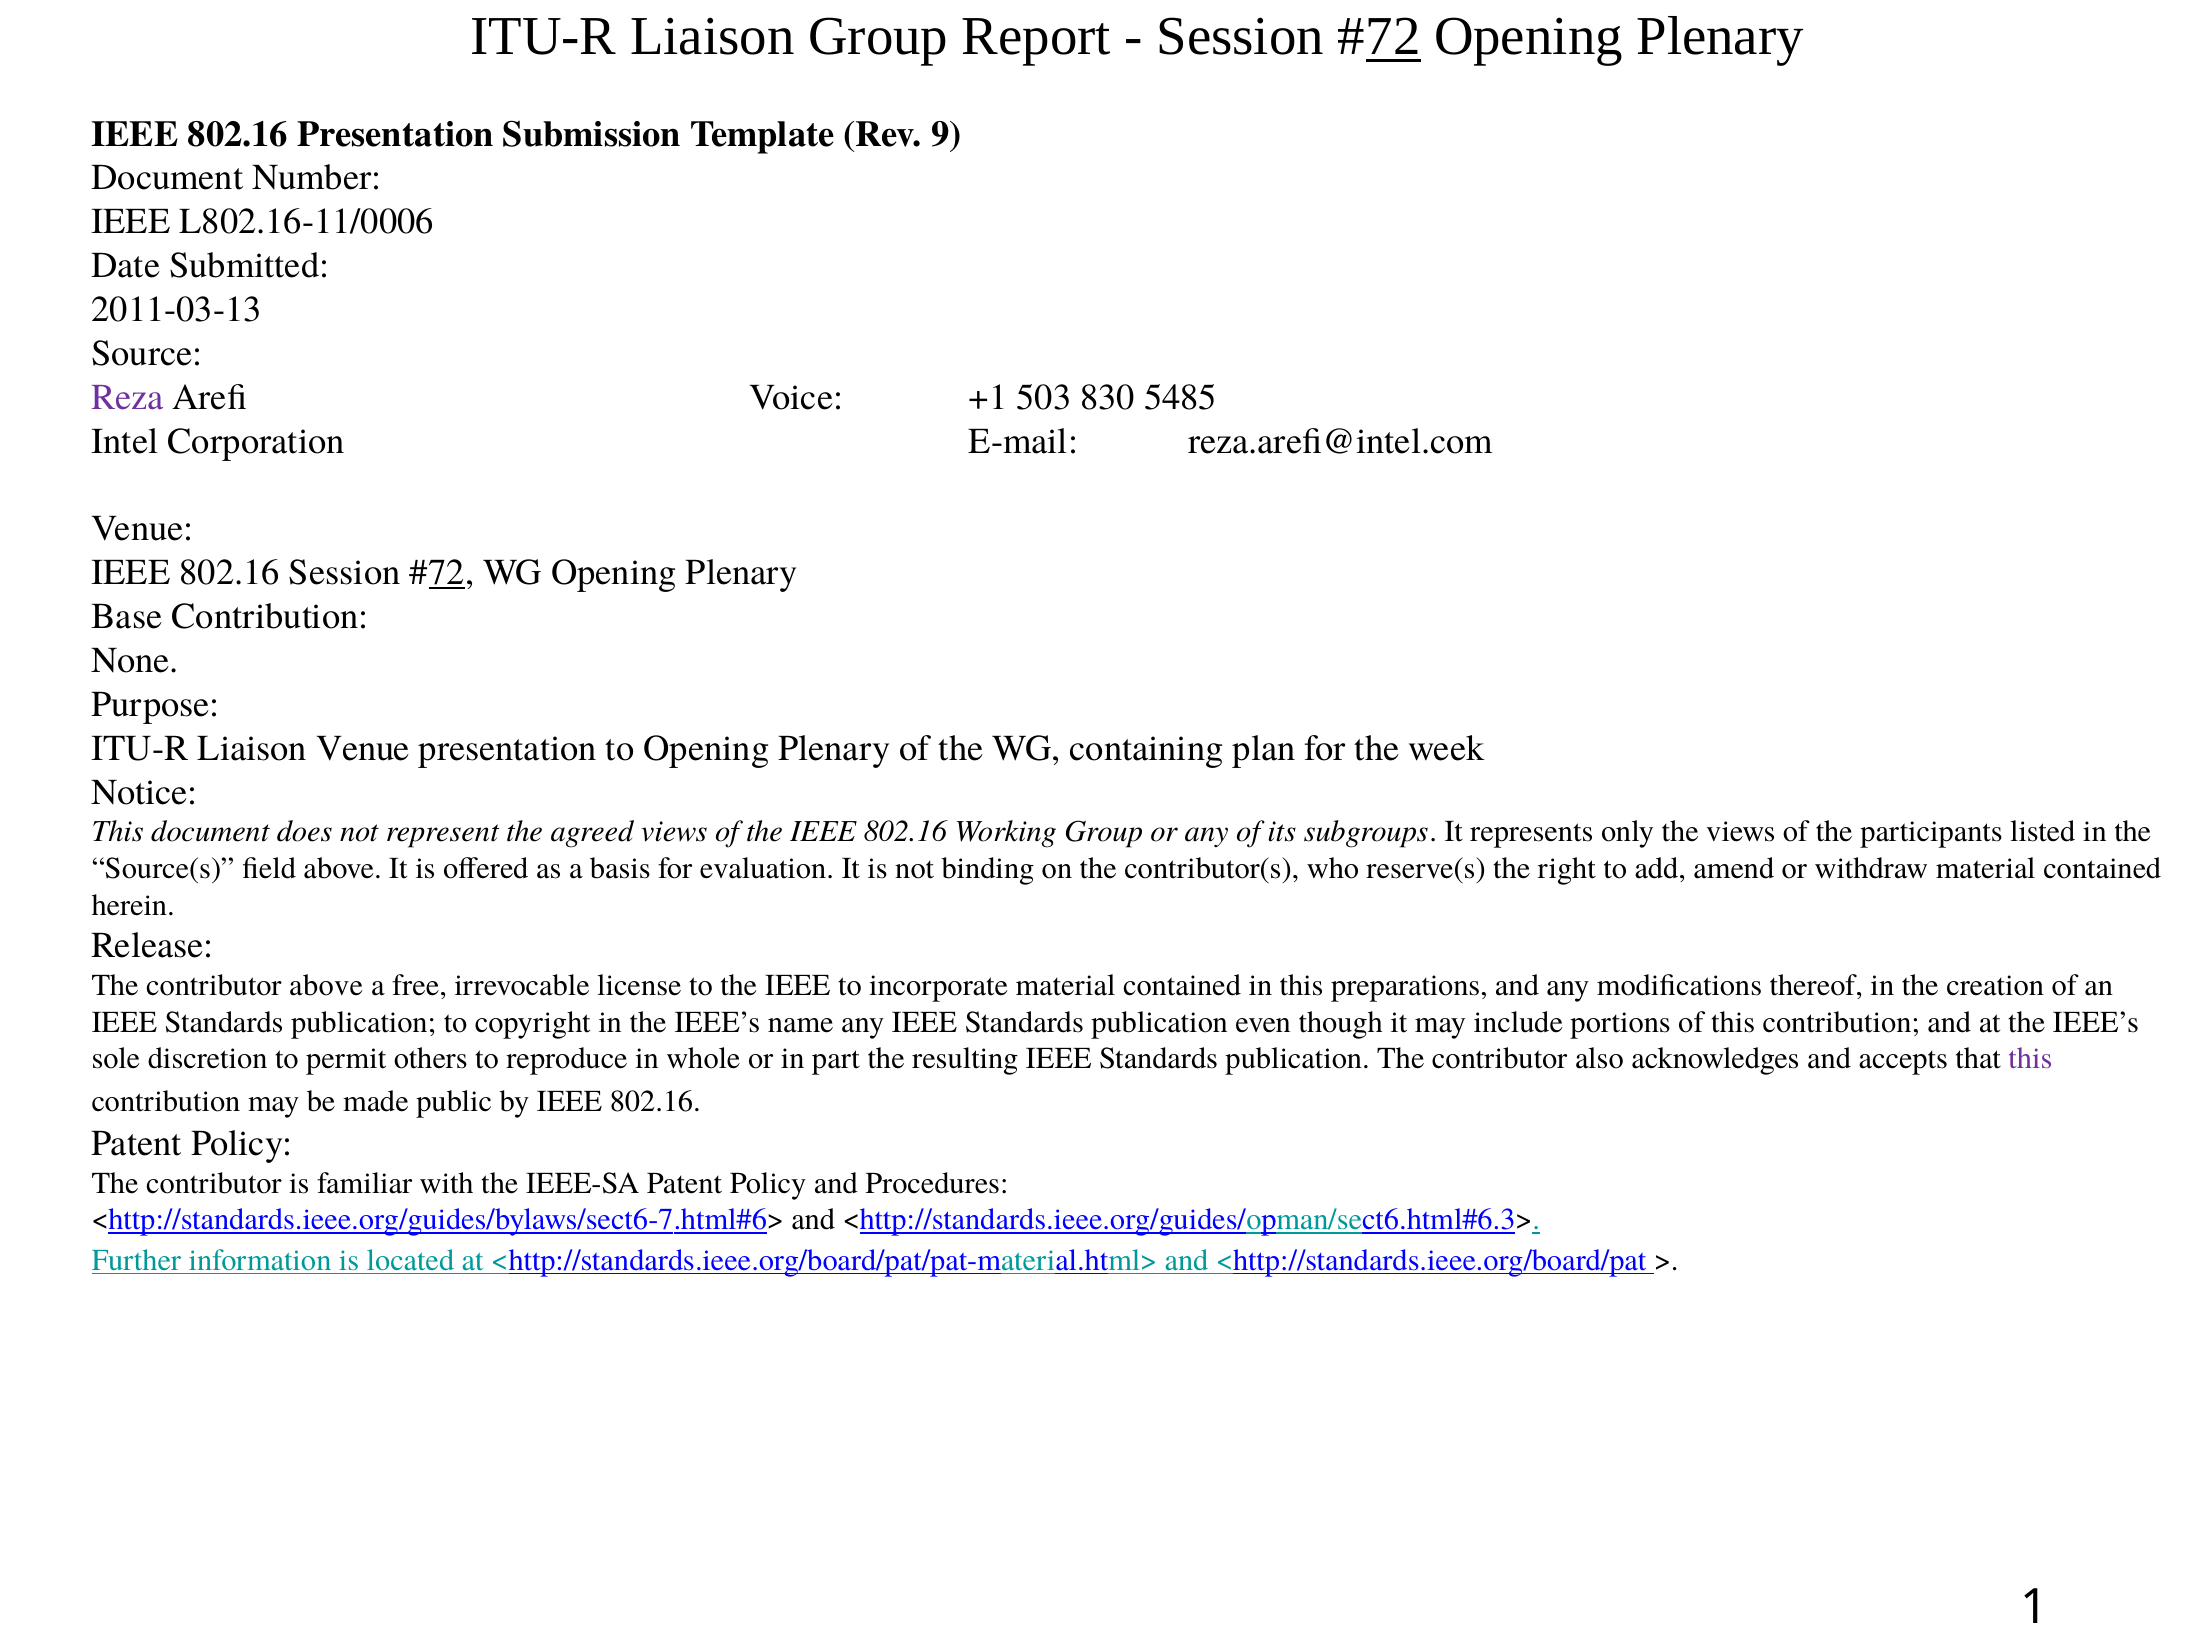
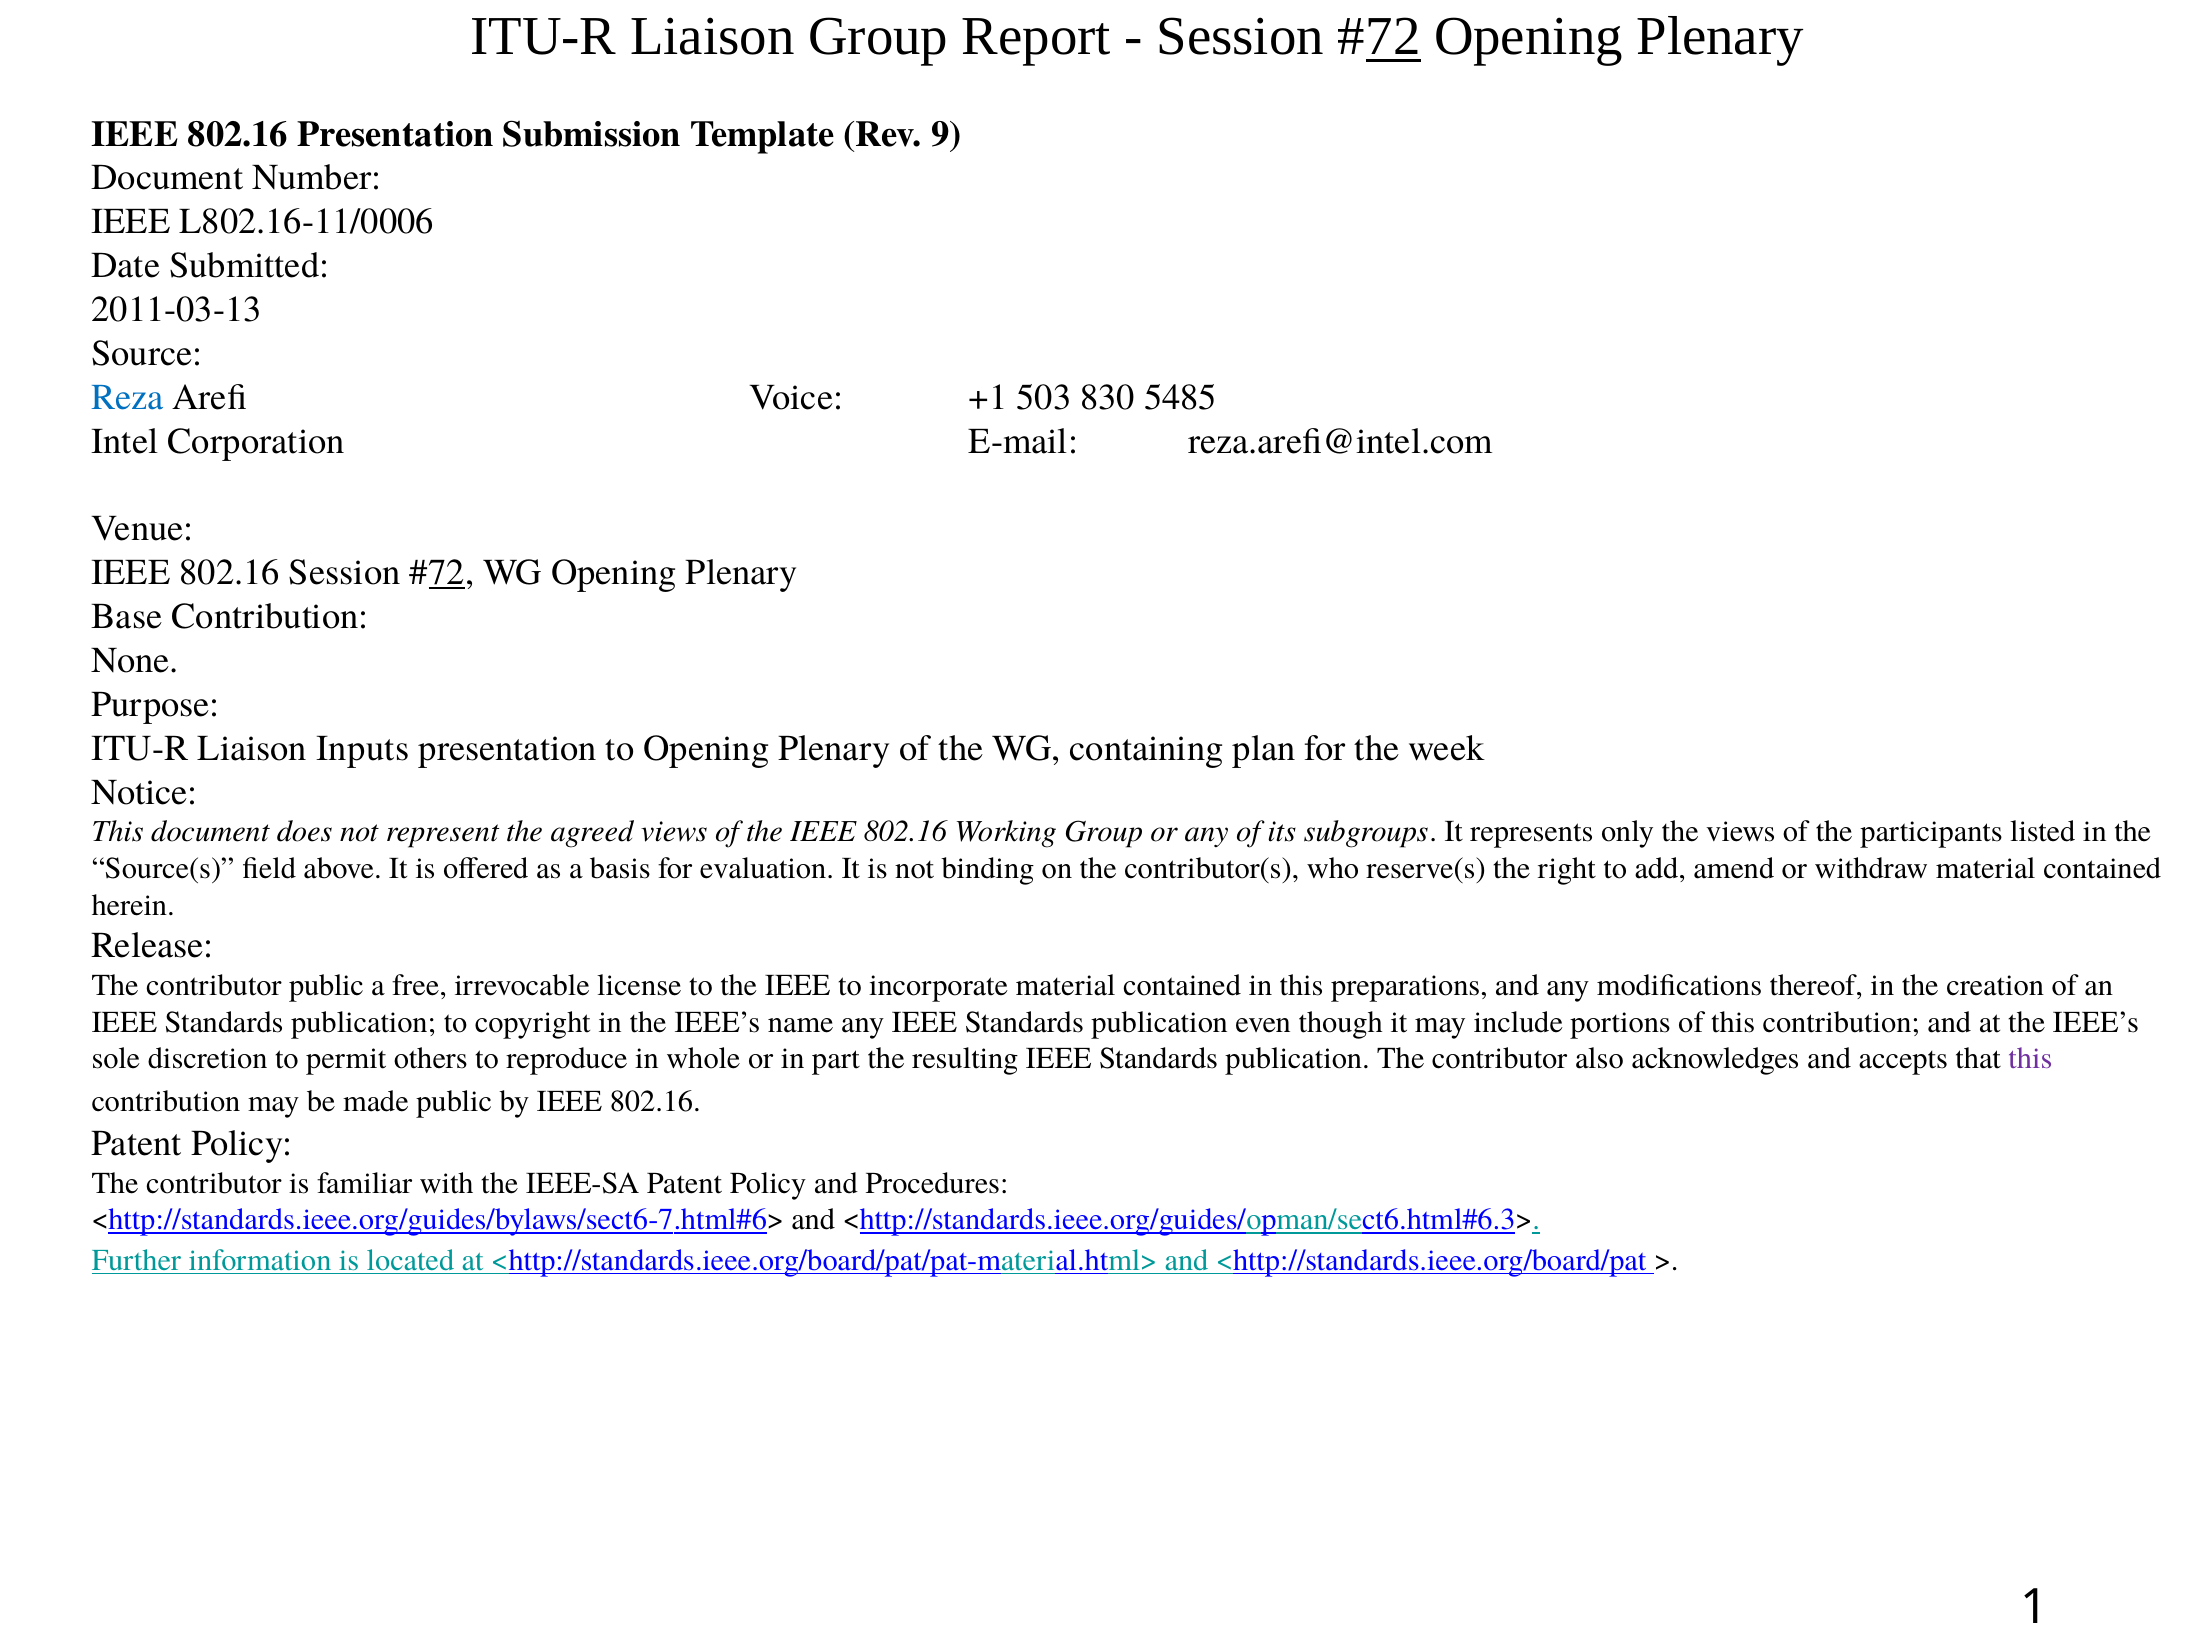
Reza colour: purple -> blue
Liaison Venue: Venue -> Inputs
contributor above: above -> public
